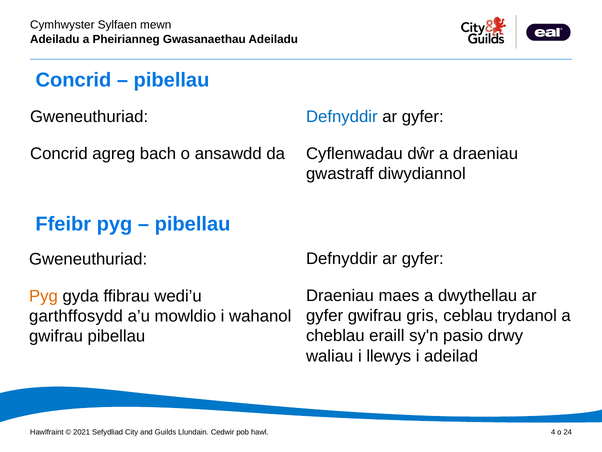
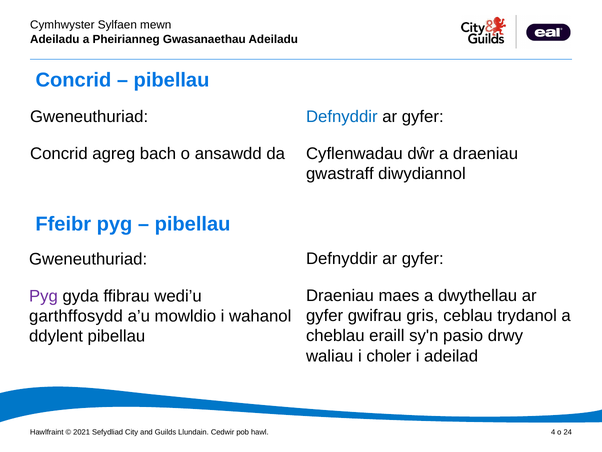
Pyg at (43, 296) colour: orange -> purple
gwifrau at (56, 336): gwifrau -> ddylent
llewys: llewys -> choler
